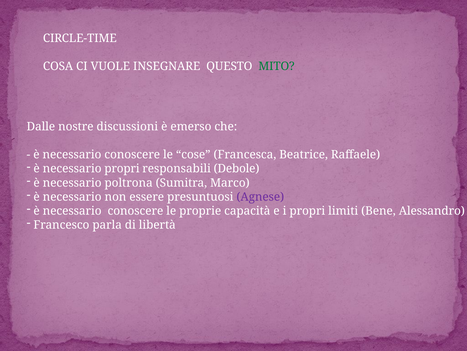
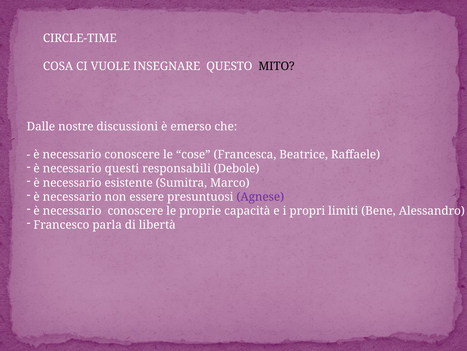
MITO colour: green -> black
necessario propri: propri -> questi
poltrona: poltrona -> esistente
